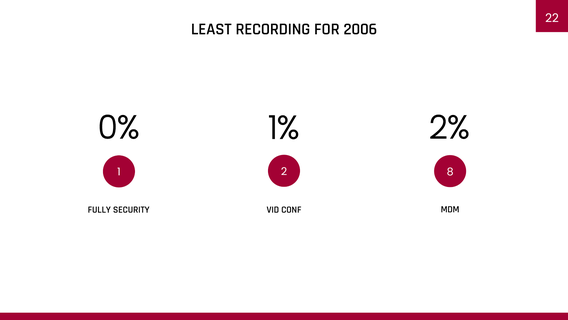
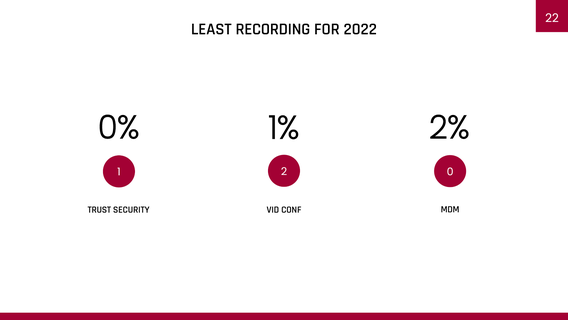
2006: 2006 -> 2022
8: 8 -> 0
FULLY: FULLY -> TRUST
